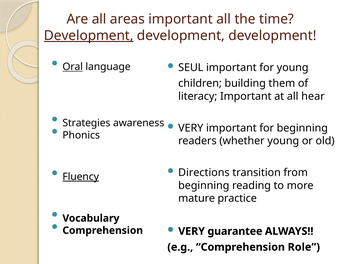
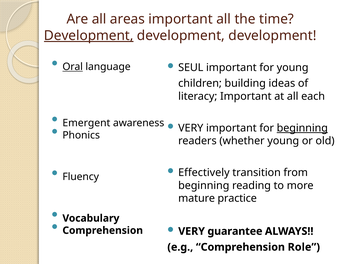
them: them -> ideas
hear: hear -> each
Strategies: Strategies -> Emergent
beginning at (302, 128) underline: none -> present
Directions: Directions -> Effectively
Fluency underline: present -> none
